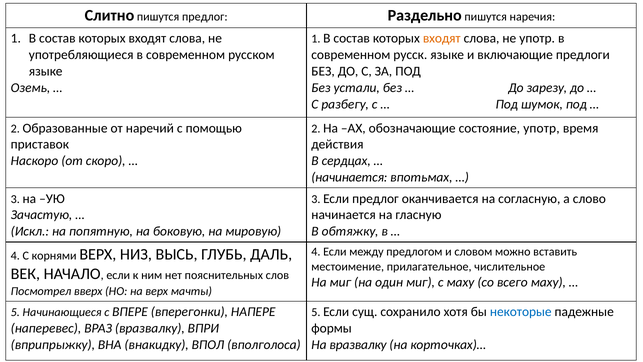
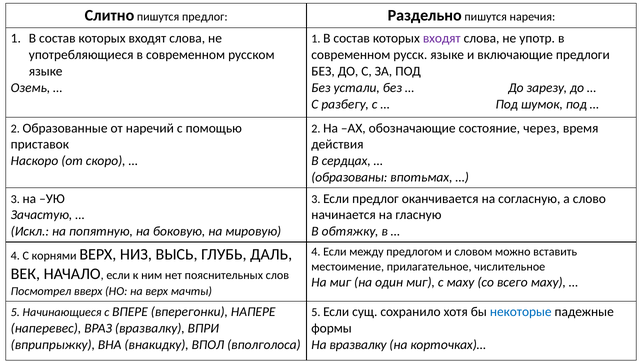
входят at (442, 38) colour: orange -> purple
состояние употр: употр -> через
начинается at (349, 177): начинается -> образованы
